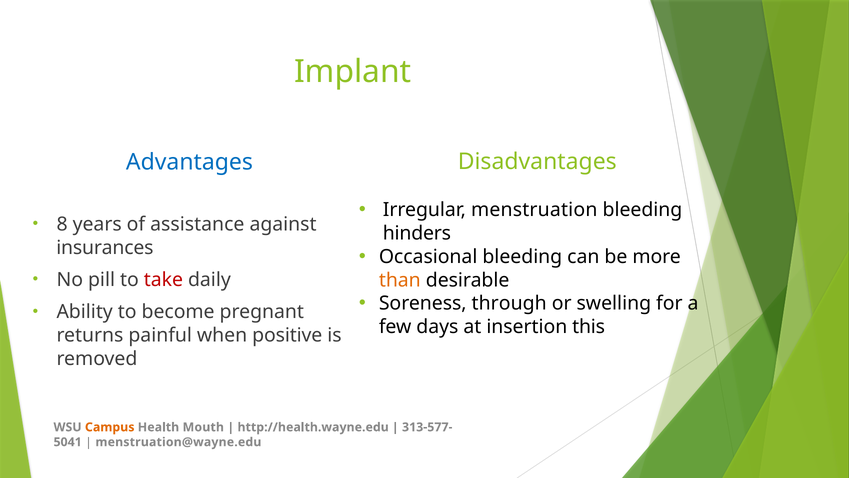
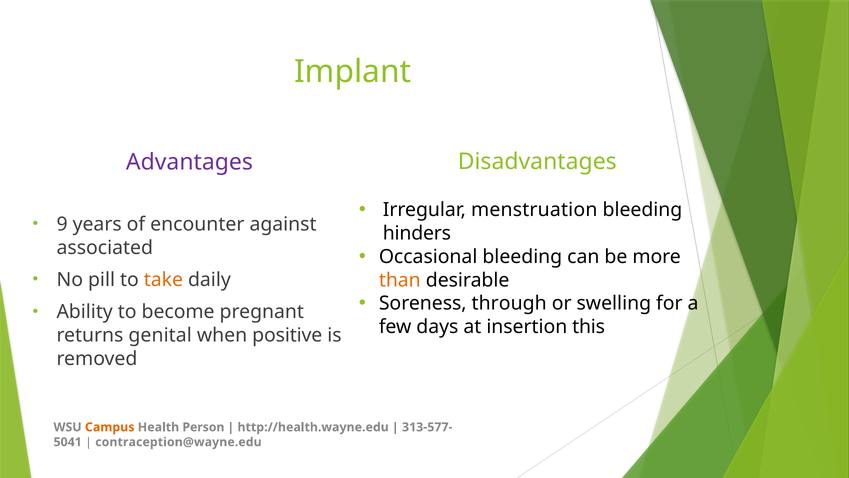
Advantages colour: blue -> purple
8: 8 -> 9
assistance: assistance -> encounter
insurances: insurances -> associated
take colour: red -> orange
painful: painful -> genital
Mouth: Mouth -> Person
menstruation@wayne.edu: menstruation@wayne.edu -> contraception@wayne.edu
